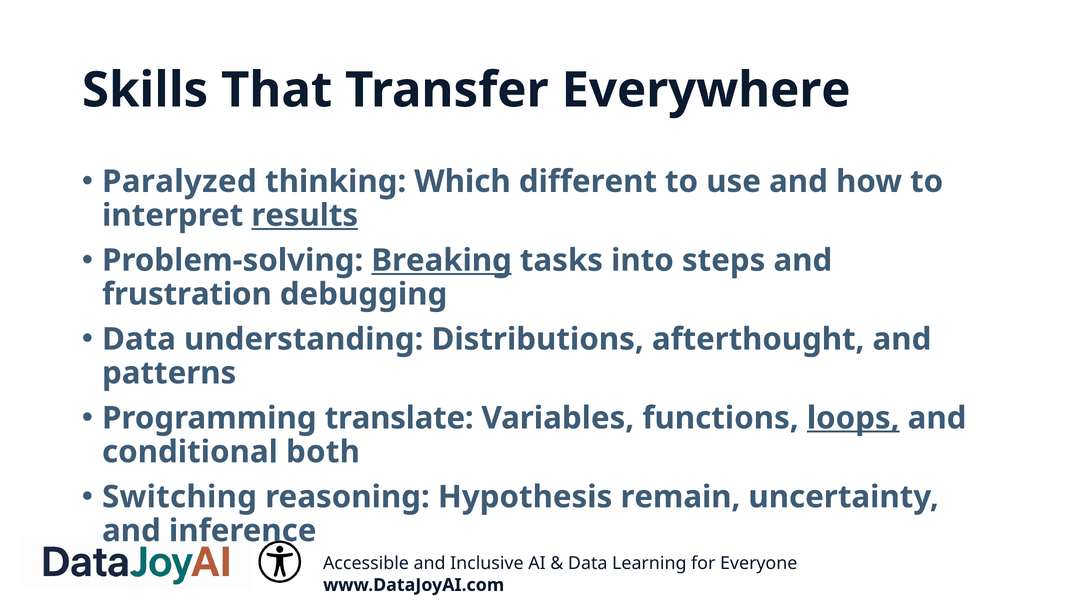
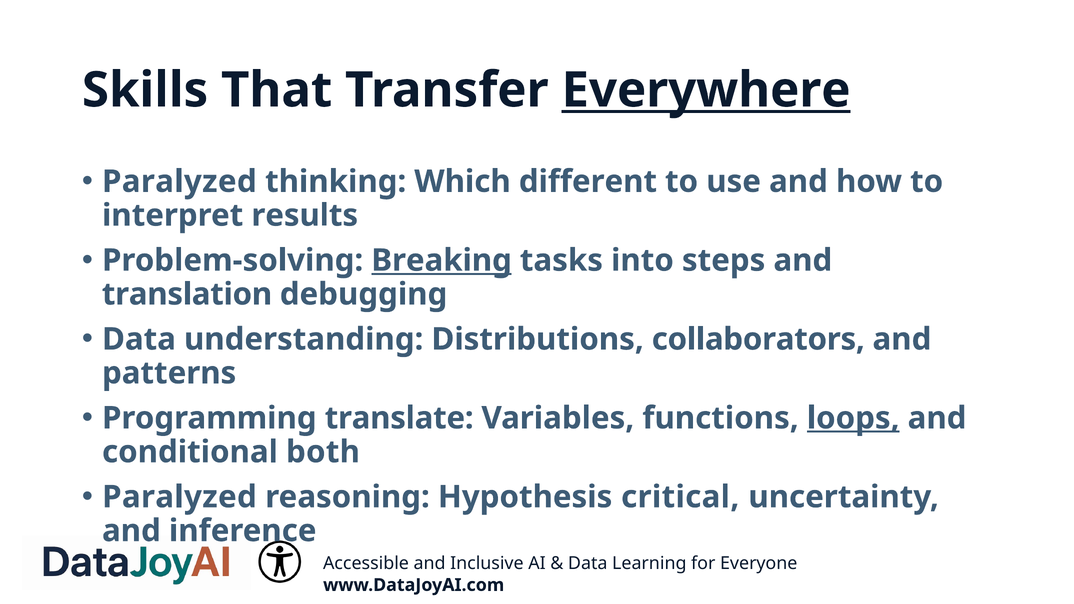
Everywhere underline: none -> present
results underline: present -> none
frustration: frustration -> translation
afterthought: afterthought -> collaborators
Switching at (179, 497): Switching -> Paralyzed
remain: remain -> critical
